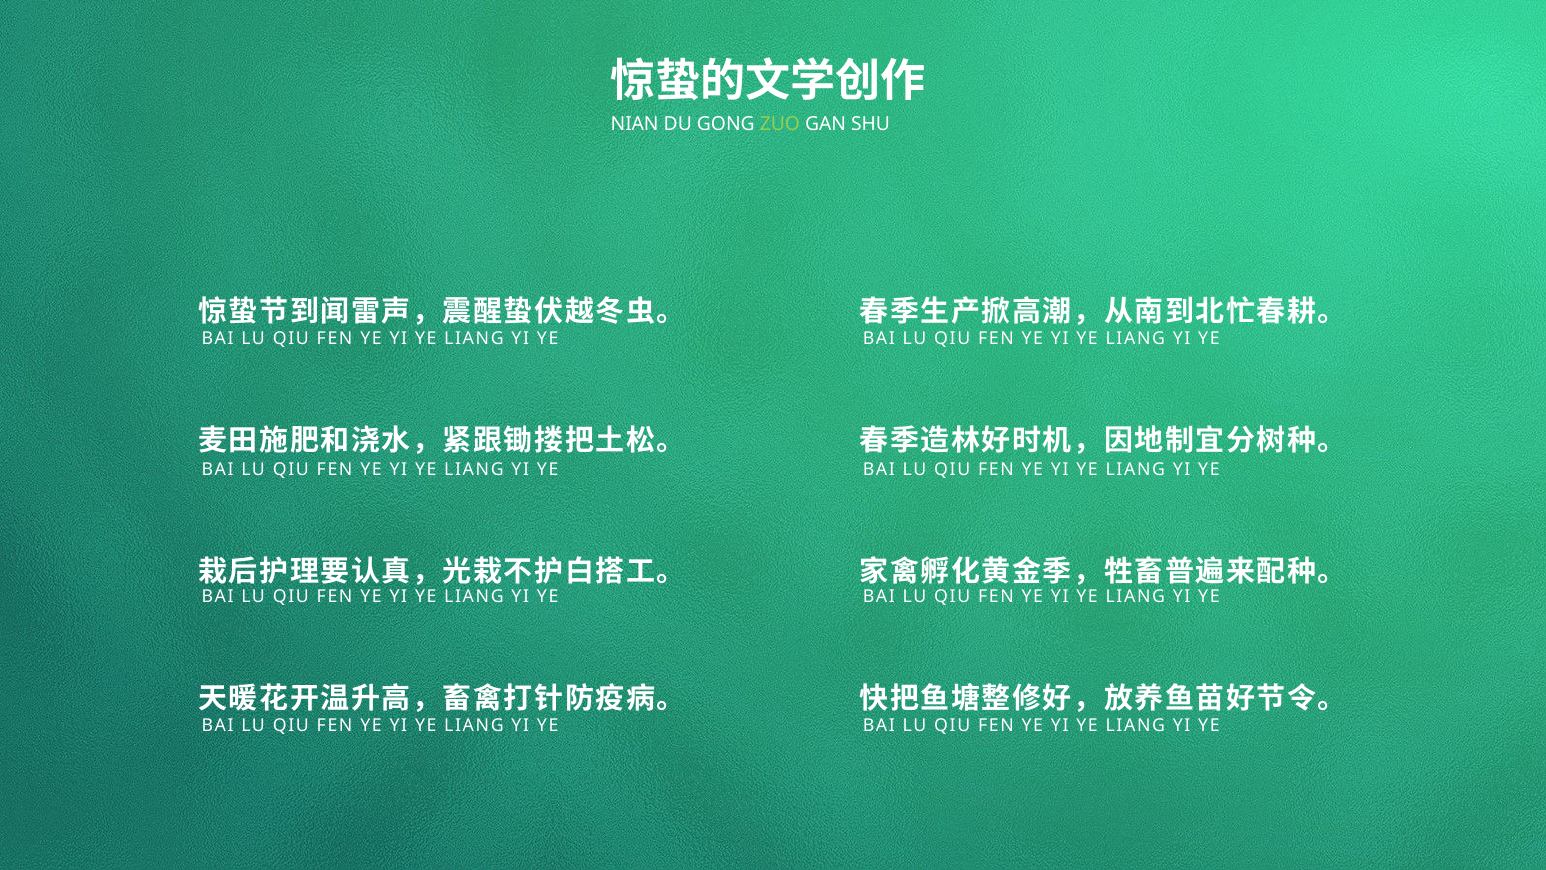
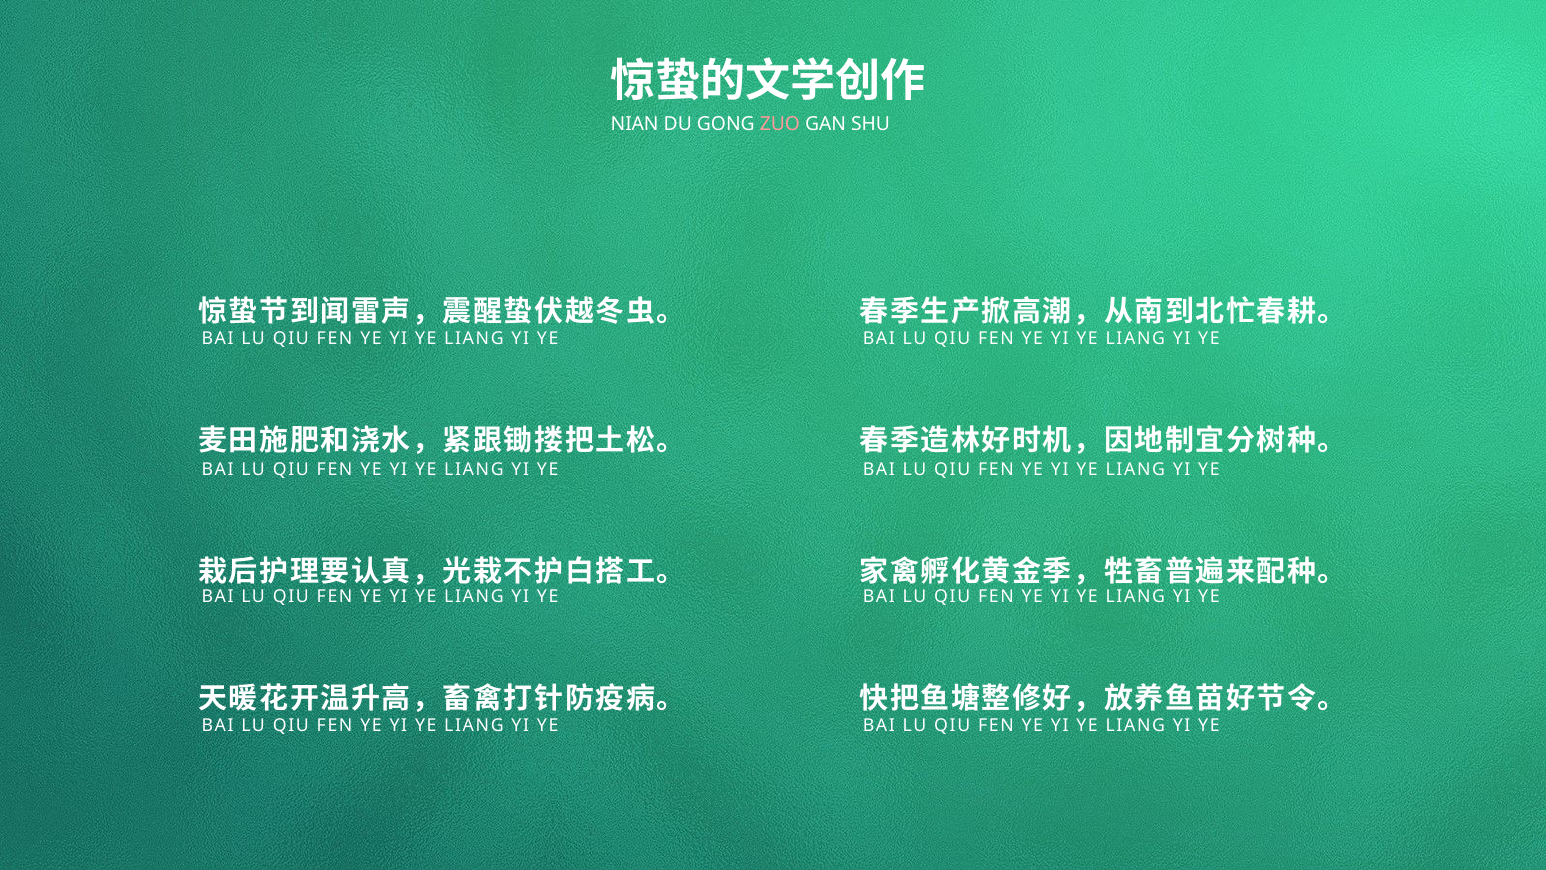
ZUO colour: light green -> pink
